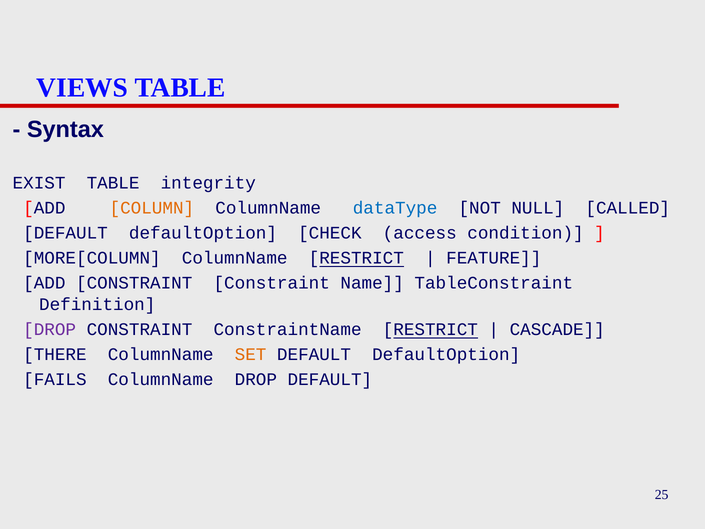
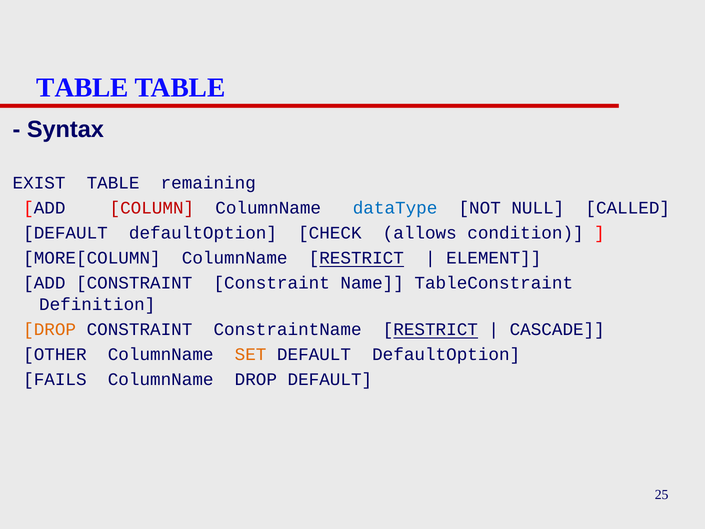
VIEWS at (82, 88): VIEWS -> TABLE
integrity: integrity -> remaining
COLUMN colour: orange -> red
access: access -> allows
FEATURE: FEATURE -> ELEMENT
DROP at (50, 329) colour: purple -> orange
THERE: THERE -> OTHER
